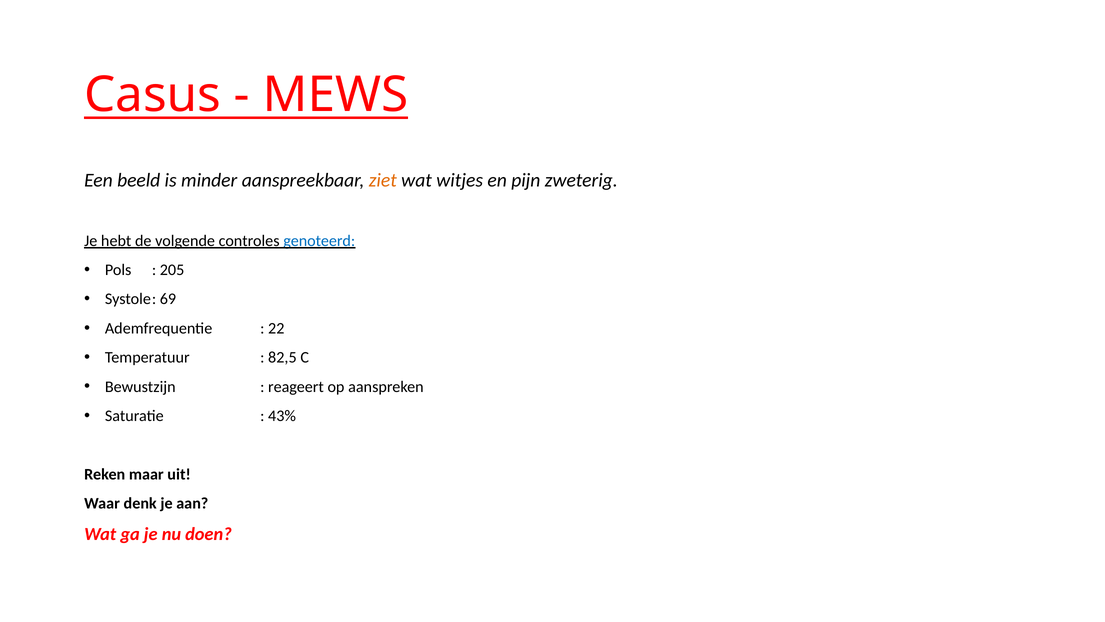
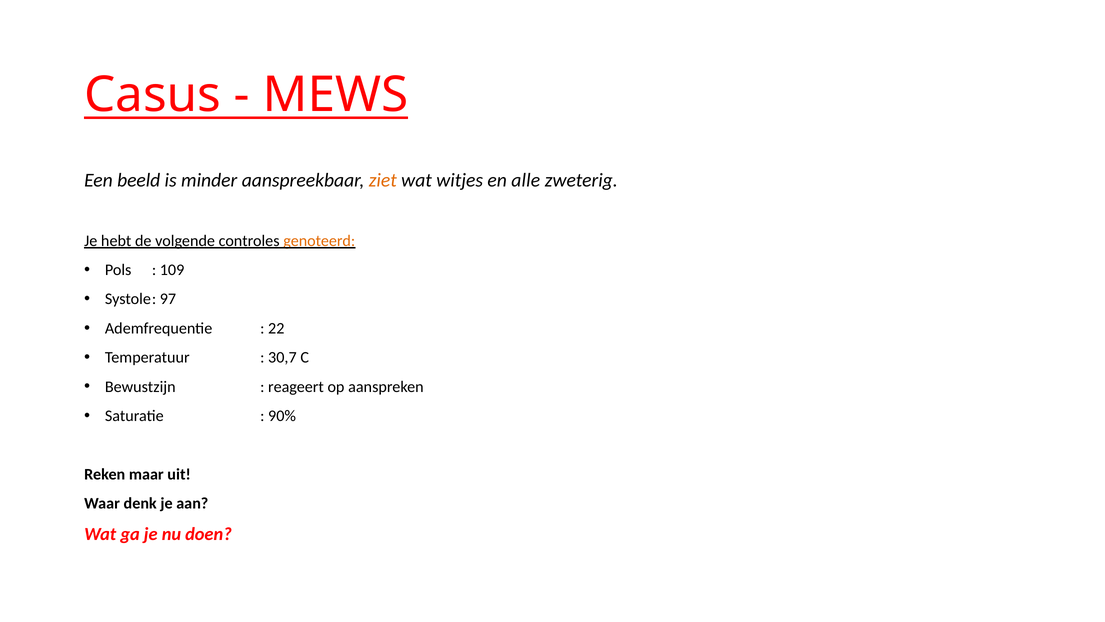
pijn: pijn -> alle
genoteerd colour: blue -> orange
205: 205 -> 109
69: 69 -> 97
82,5: 82,5 -> 30,7
43%: 43% -> 90%
